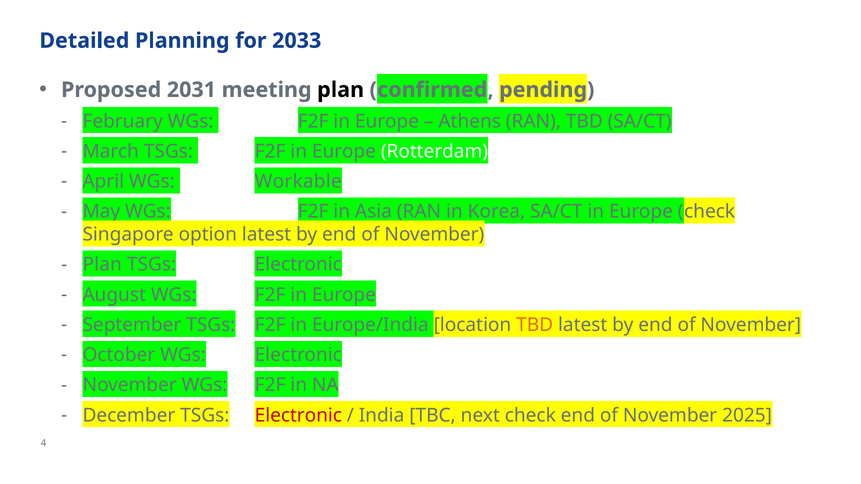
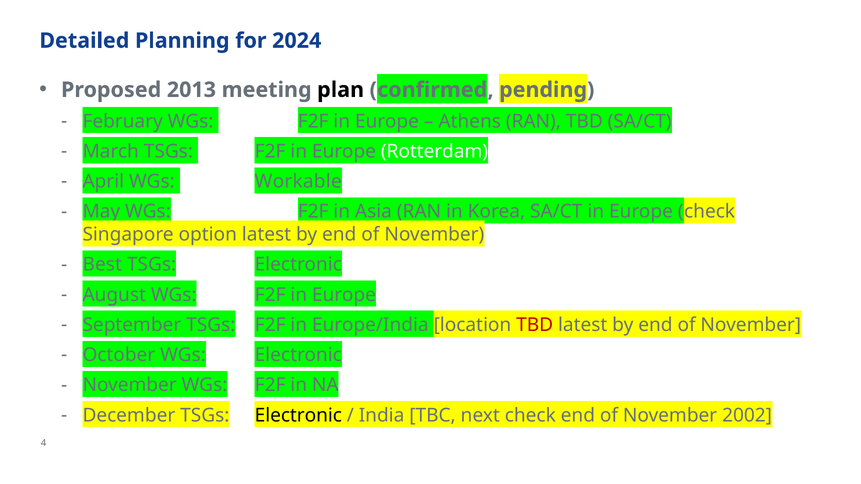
2033: 2033 -> 2024
2031: 2031 -> 2013
Plan at (102, 265): Plan -> Best
TBD at (535, 325) colour: orange -> red
Electronic at (298, 415) colour: red -> black
2025: 2025 -> 2002
